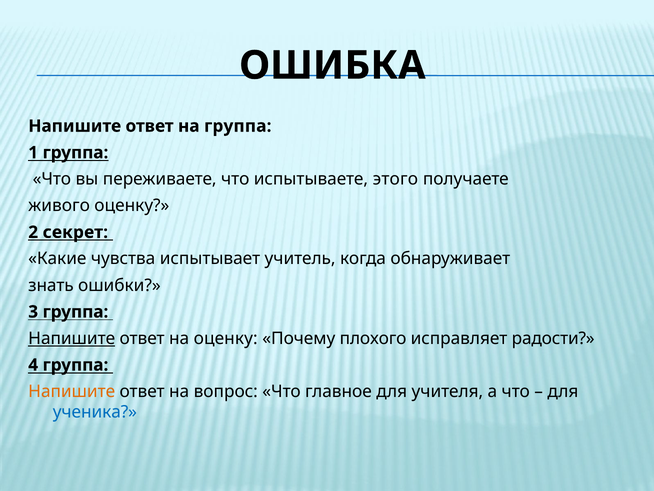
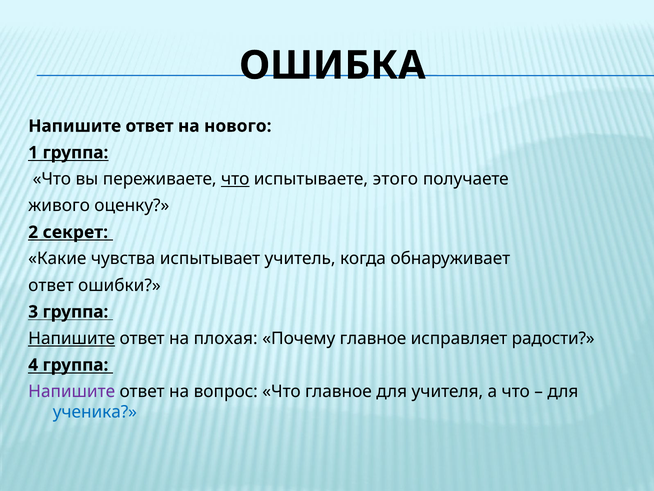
на группа: группа -> нового
что at (235, 179) underline: none -> present
знать at (51, 285): знать -> ответ
на оценку: оценку -> плохая
Почему плохого: плохого -> главное
Напишите at (72, 391) colour: orange -> purple
